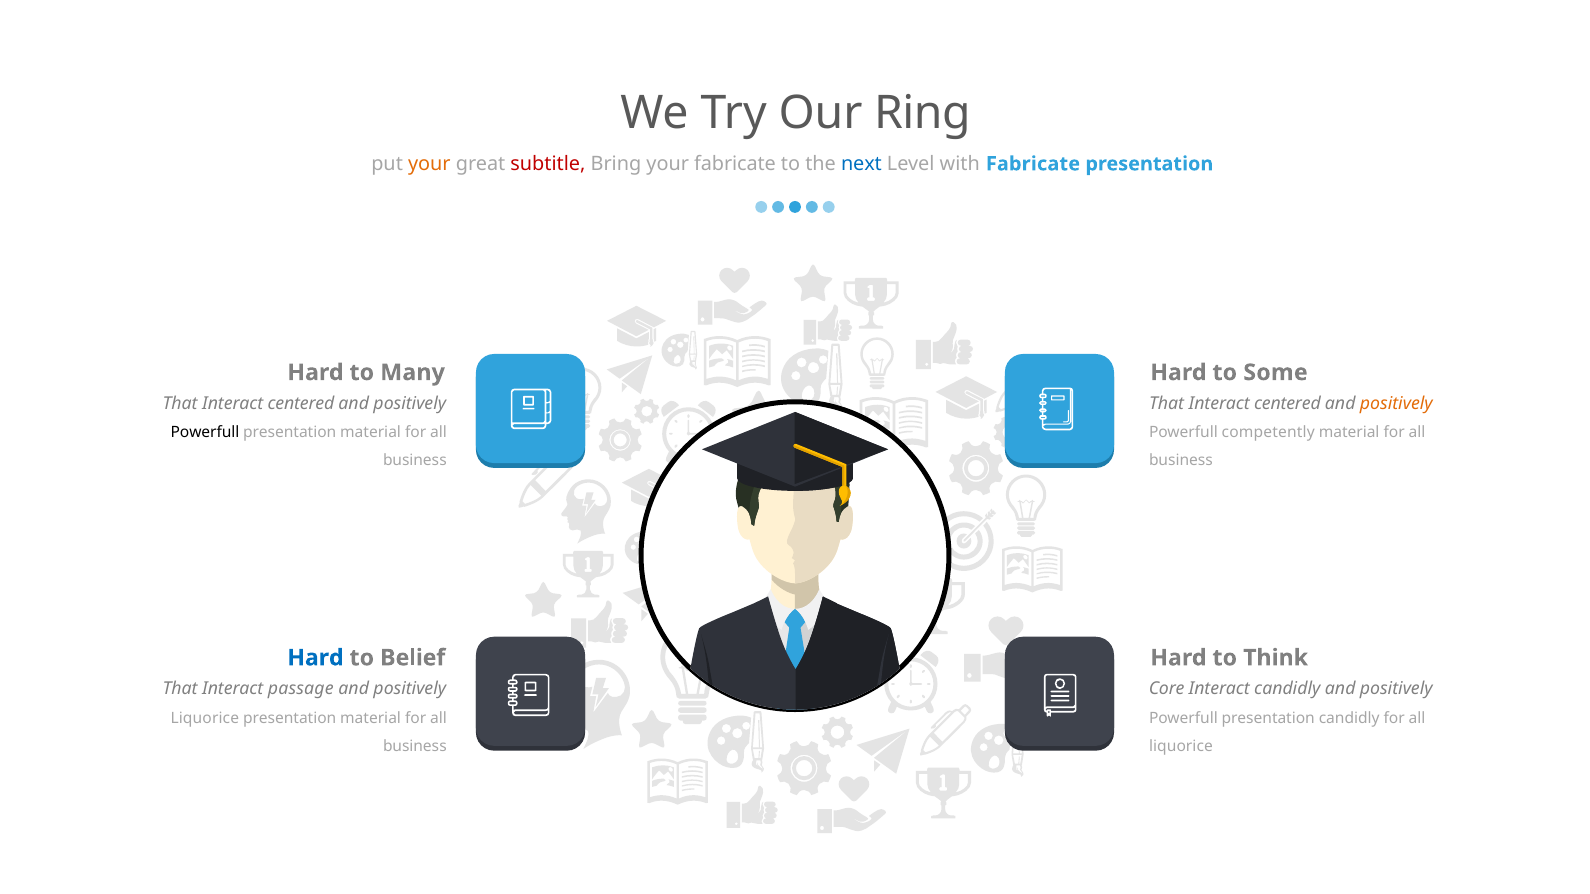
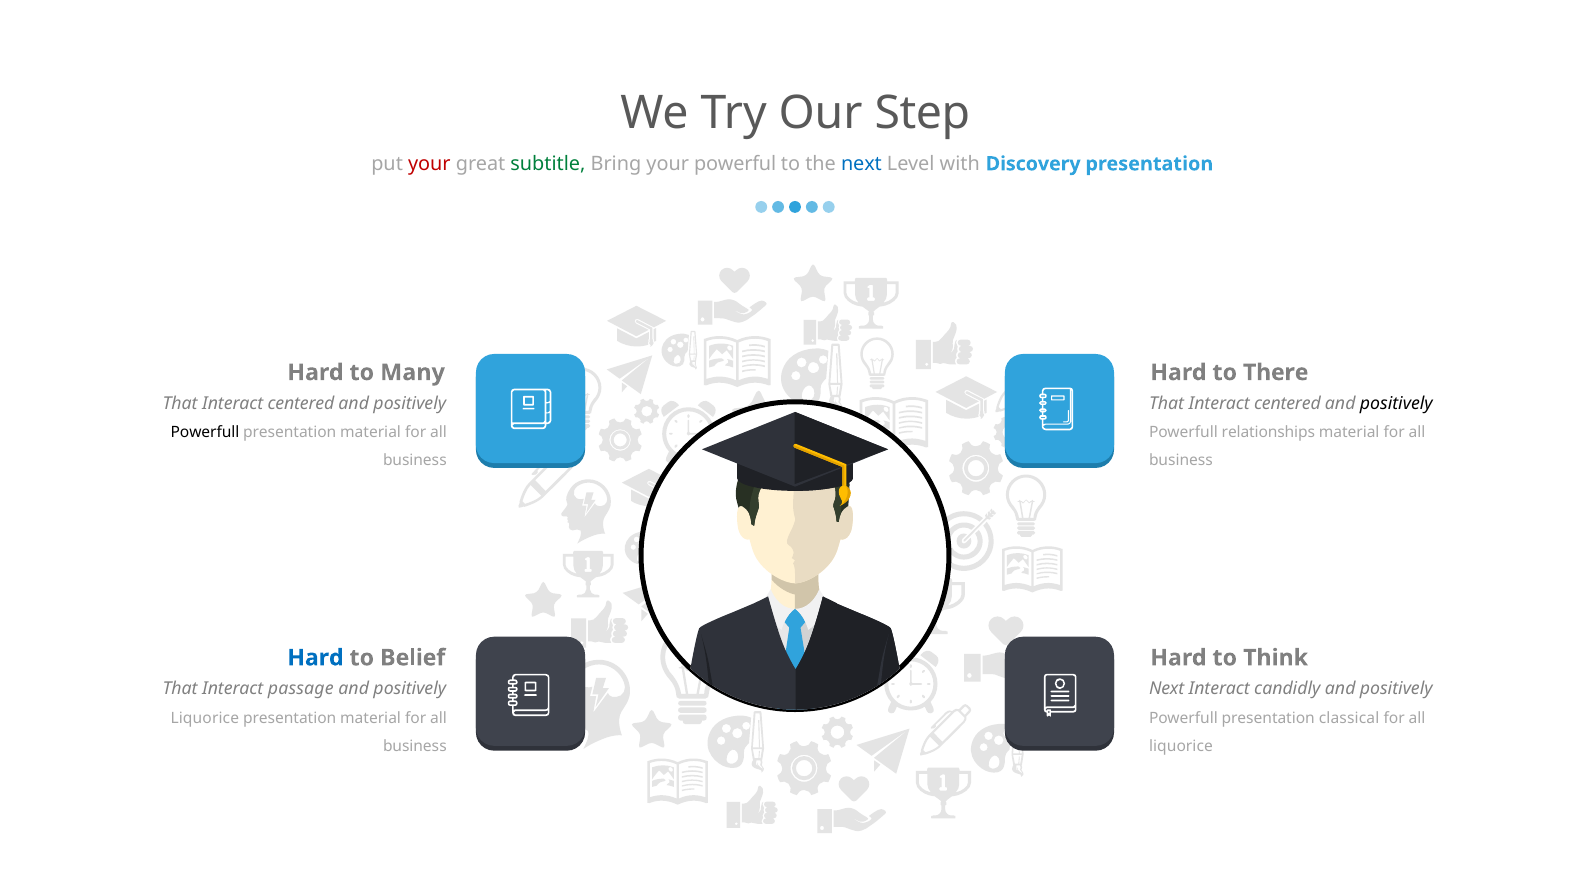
Ring: Ring -> Step
your at (429, 164) colour: orange -> red
subtitle colour: red -> green
your fabricate: fabricate -> powerful
with Fabricate: Fabricate -> Discovery
Some: Some -> There
positively at (1396, 404) colour: orange -> black
competently: competently -> relationships
Core at (1167, 689): Core -> Next
presentation candidly: candidly -> classical
